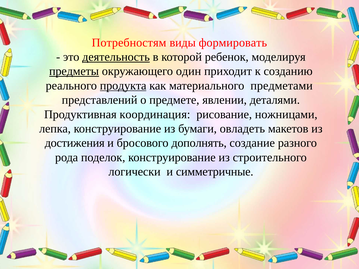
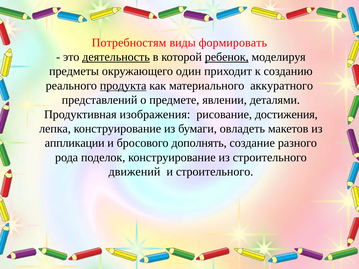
ребенок underline: none -> present
предметы underline: present -> none
предметами: предметами -> аккуратного
координация: координация -> изображения
ножницами: ножницами -> достижения
достижения: достижения -> аппликации
логически: логически -> движений
и симметричные: симметричные -> строительного
